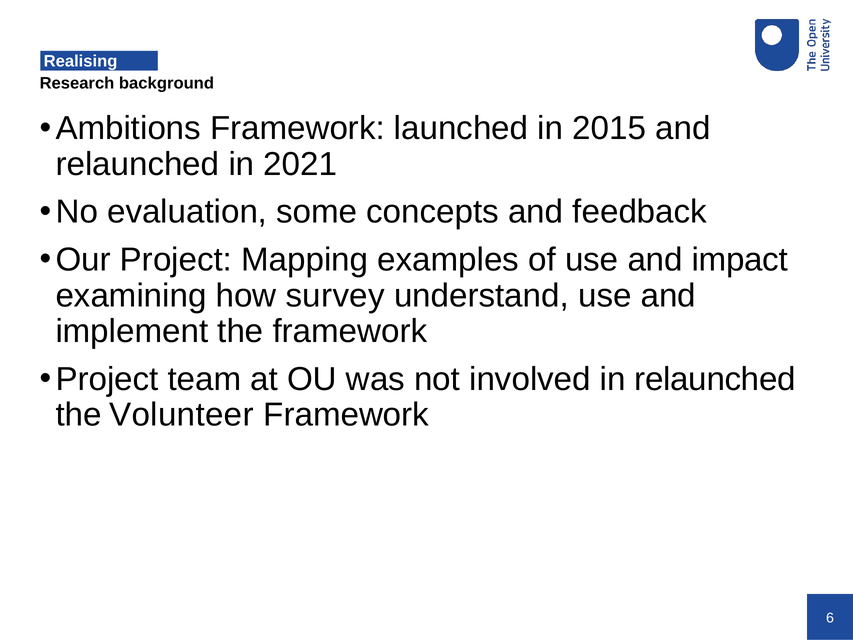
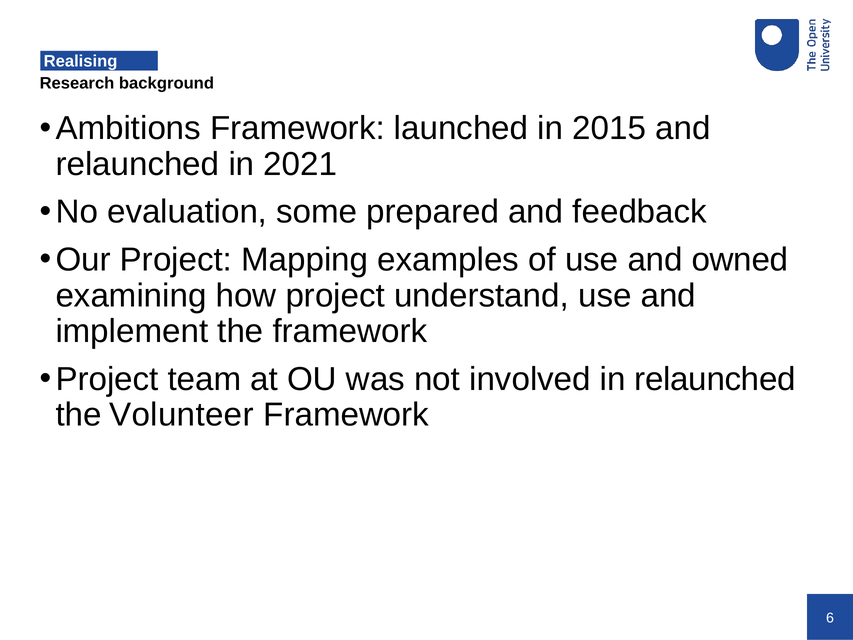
concepts: concepts -> prepared
impact: impact -> owned
how survey: survey -> project
